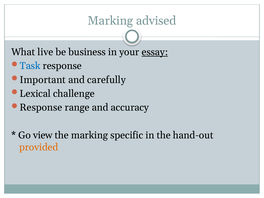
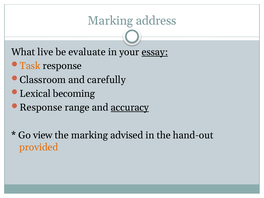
advised: advised -> address
business: business -> evaluate
Task colour: blue -> orange
Important: Important -> Classroom
challenge: challenge -> becoming
accuracy underline: none -> present
specific: specific -> advised
